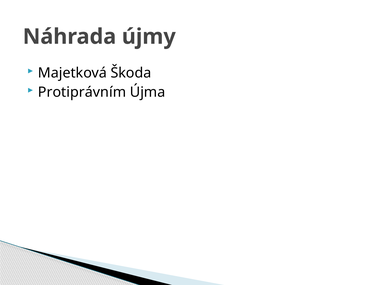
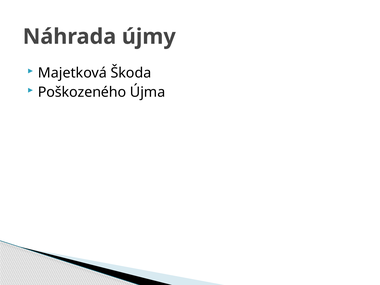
Protiprávním: Protiprávním -> Poškozeného
